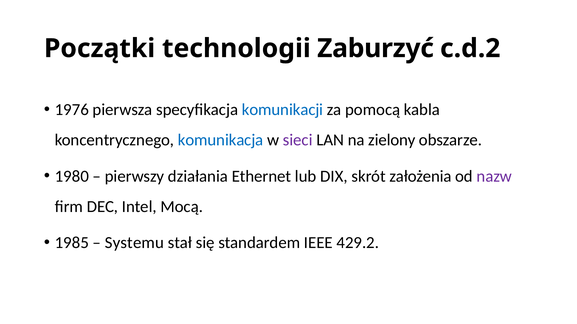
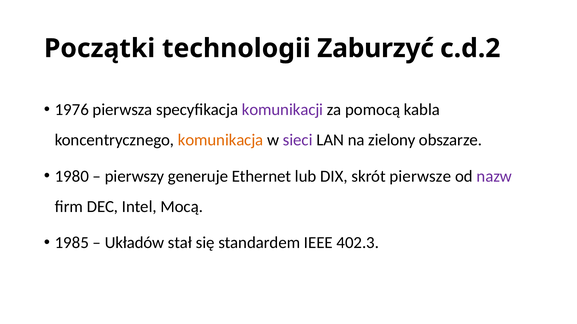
komunikacji colour: blue -> purple
komunikacja colour: blue -> orange
działania: działania -> generuje
założenia: założenia -> pierwsze
Systemu: Systemu -> Układów
429.2: 429.2 -> 402.3
